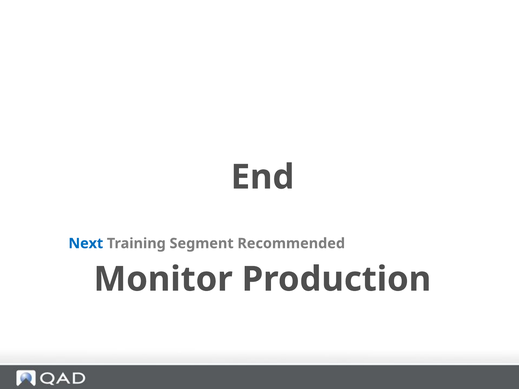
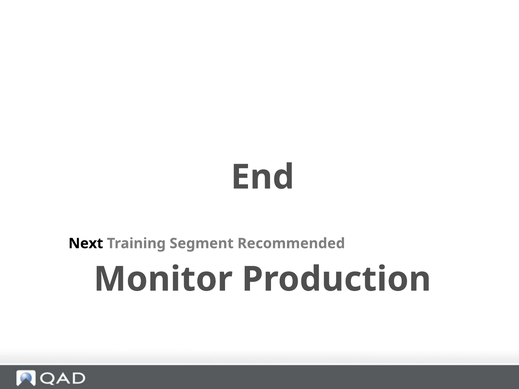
Next colour: blue -> black
